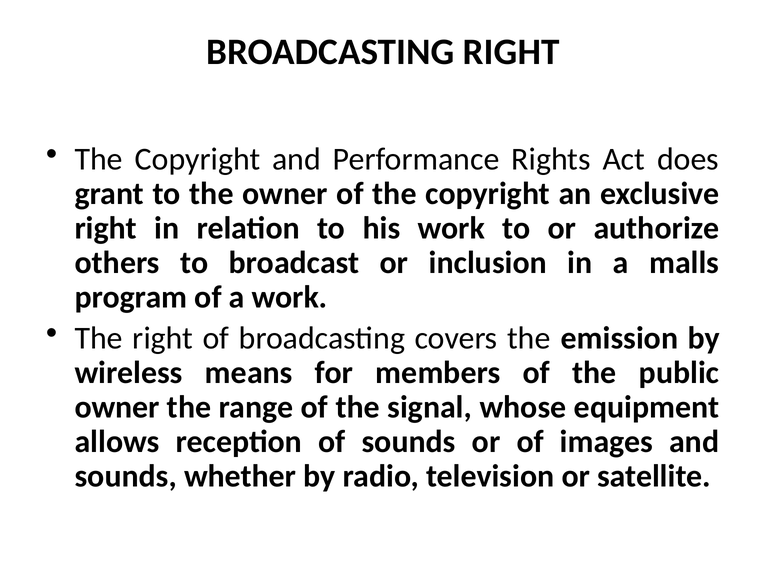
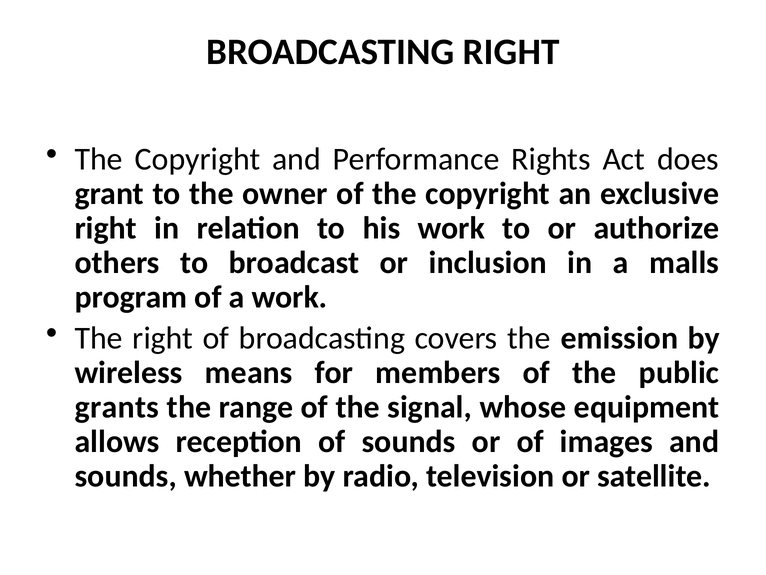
owner at (117, 407): owner -> grants
